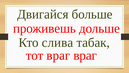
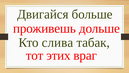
тот враг: враг -> этих
